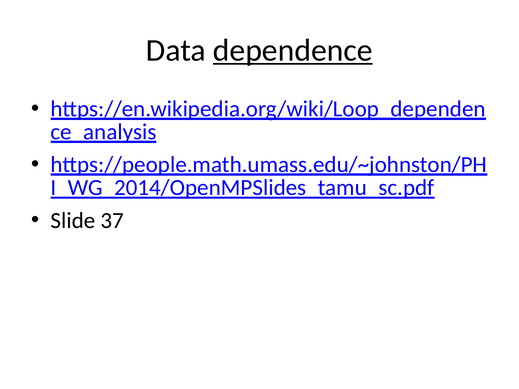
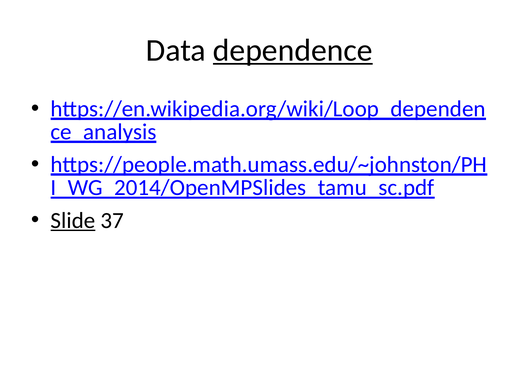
Slide underline: none -> present
